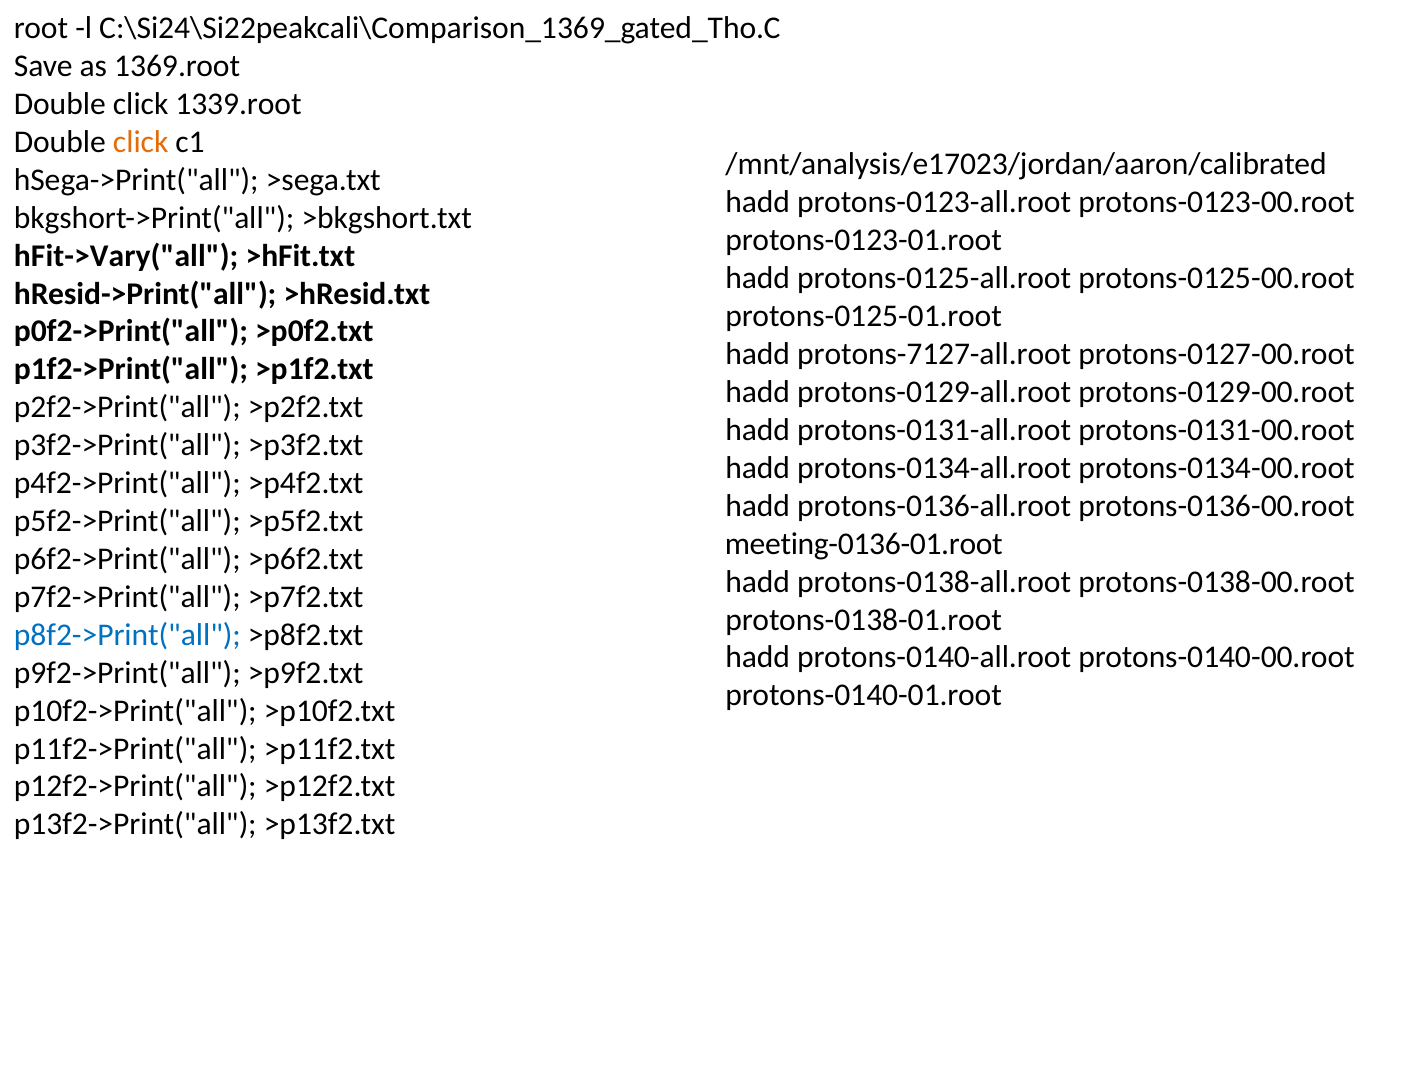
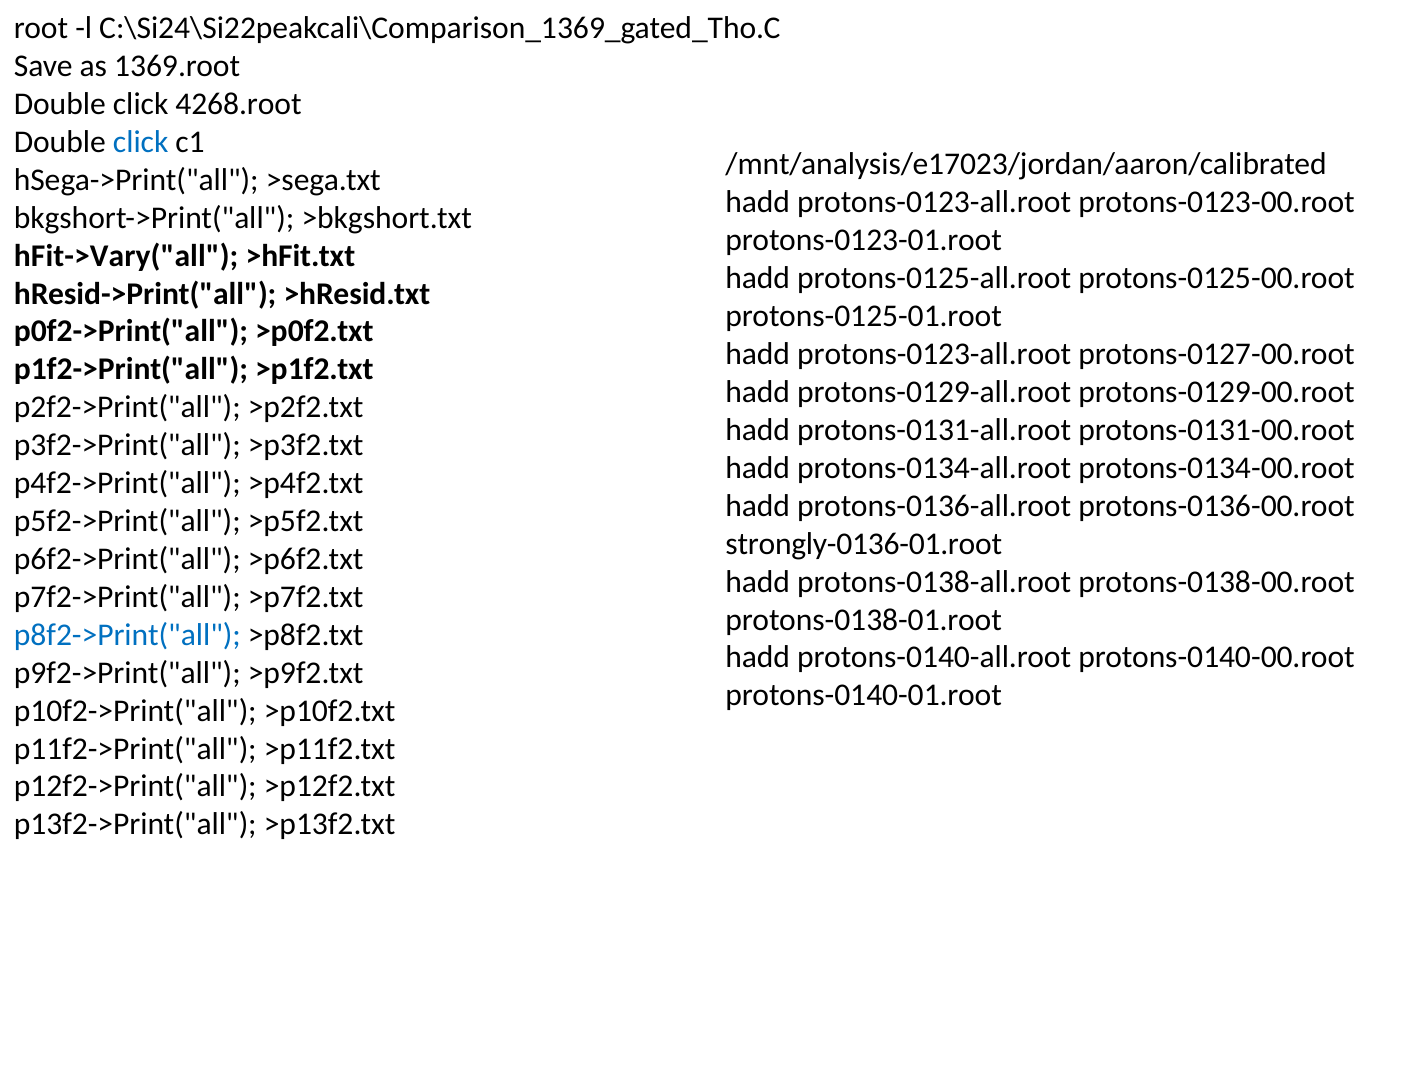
1339.root: 1339.root -> 4268.root
click at (141, 142) colour: orange -> blue
protons-7127-all.root at (934, 354): protons-7127-all.root -> protons-0123-all.root
meeting-0136-01.root: meeting-0136-01.root -> strongly-0136-01.root
